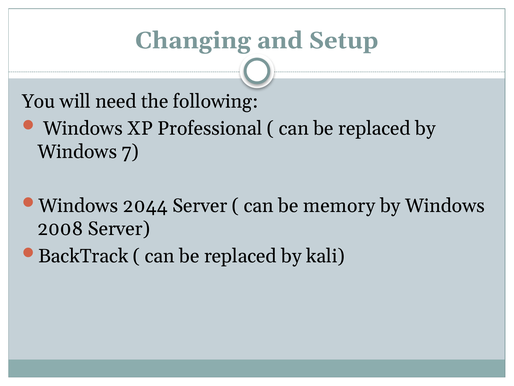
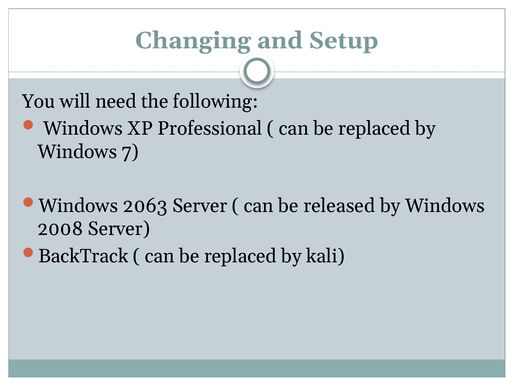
2044: 2044 -> 2063
memory: memory -> released
